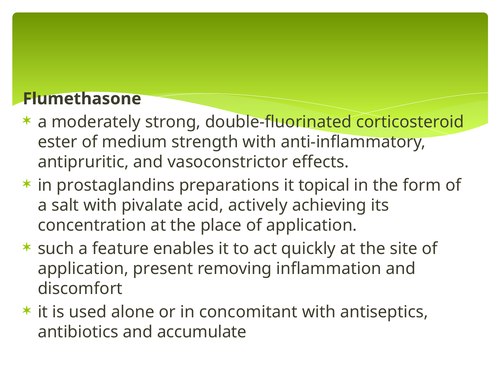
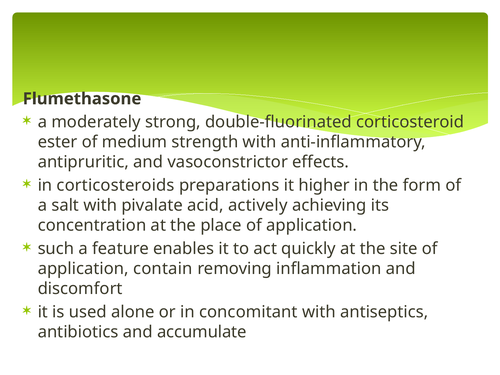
prostaglandins: prostaglandins -> corticosteroids
topical: topical -> higher
present: present -> contain
